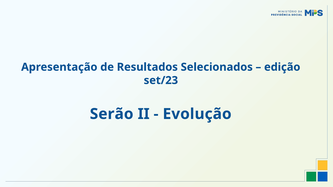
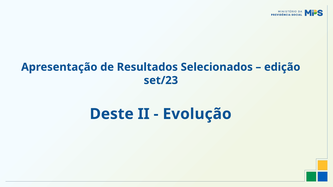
Serão: Serão -> Deste
